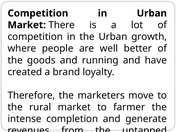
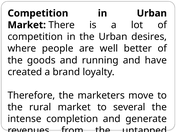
growth: growth -> desires
farmer: farmer -> several
